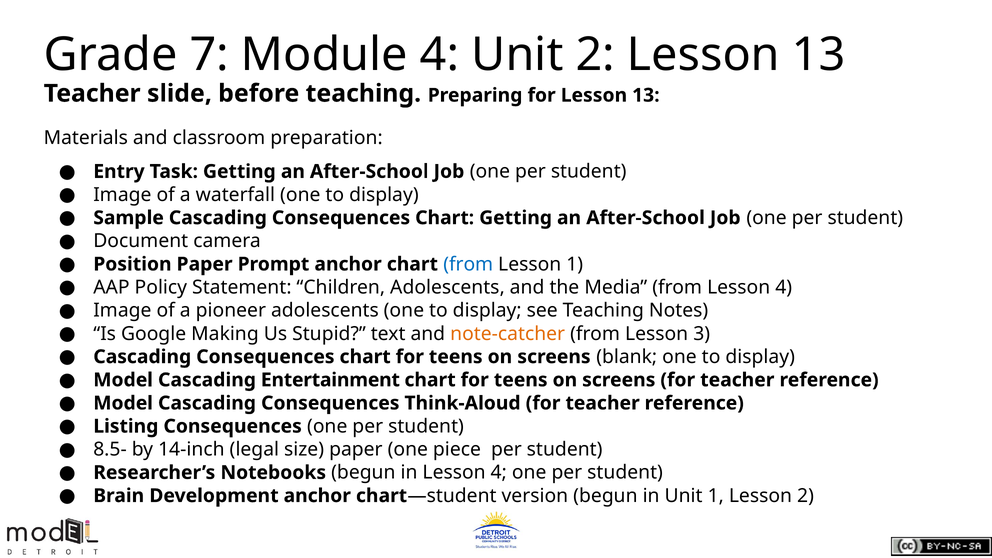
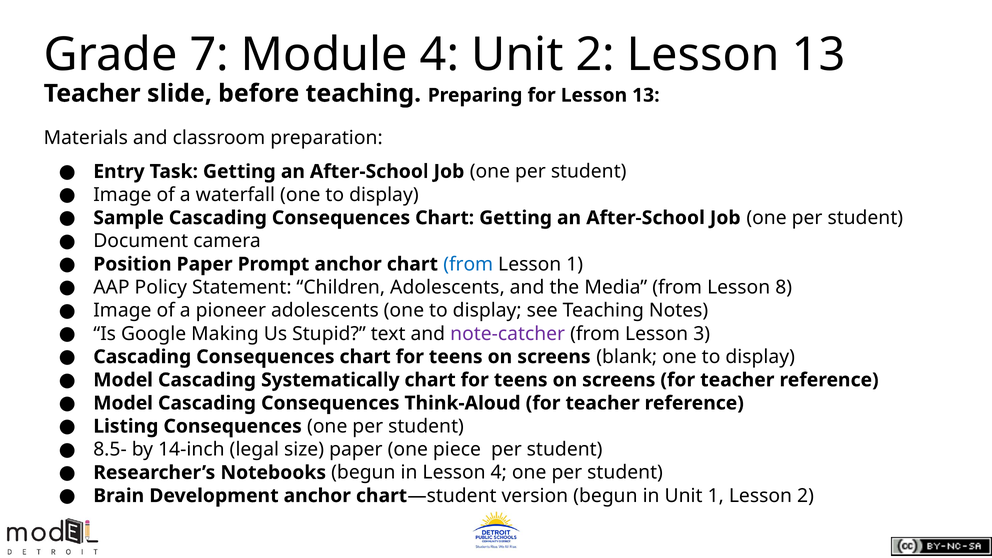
from Lesson 4: 4 -> 8
note-catcher colour: orange -> purple
Entertainment: Entertainment -> Systematically
